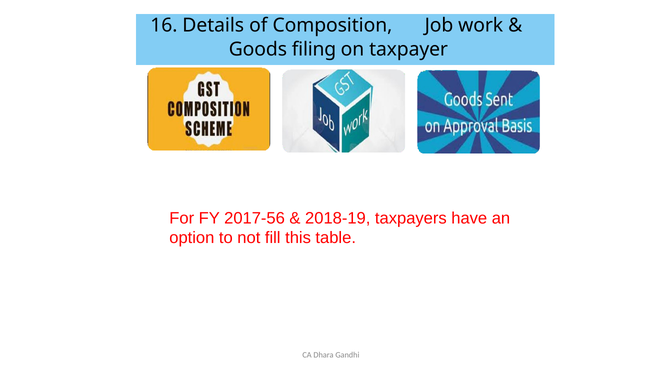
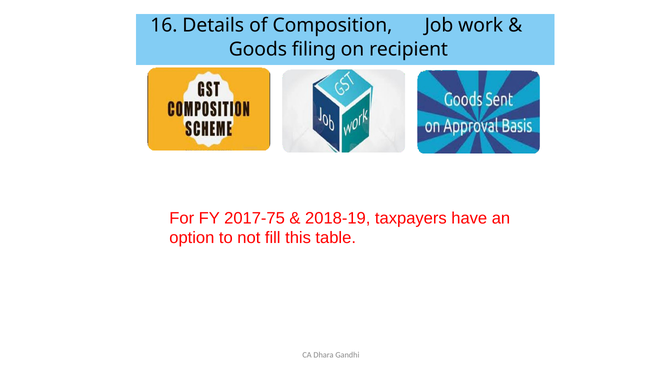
taxpayer: taxpayer -> recipient
2017-56: 2017-56 -> 2017-75
